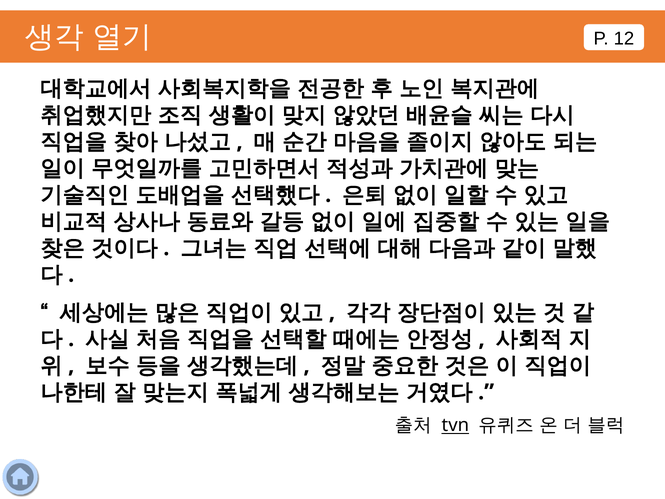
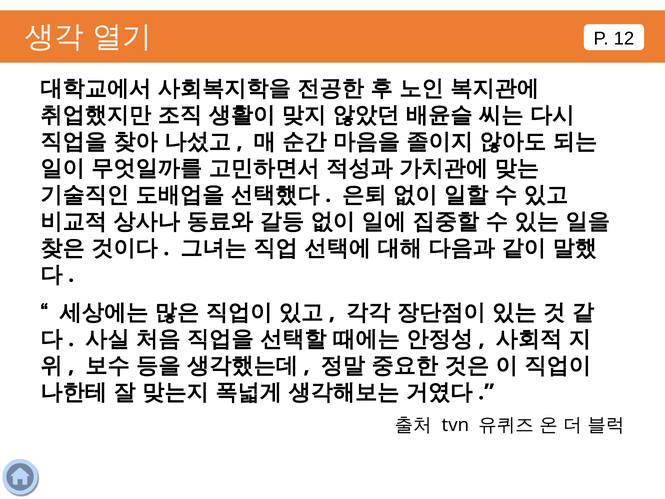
tvn underline: present -> none
